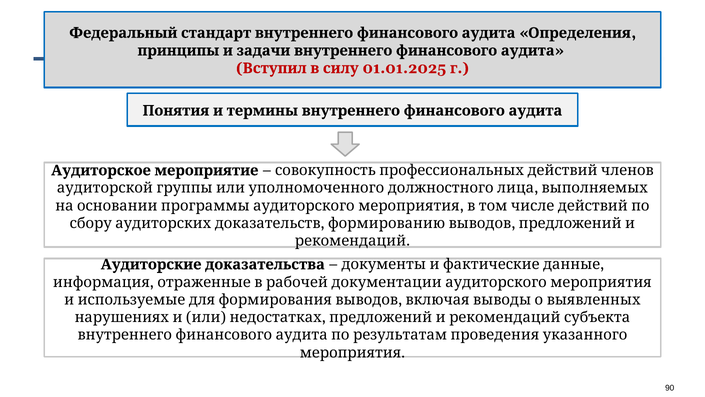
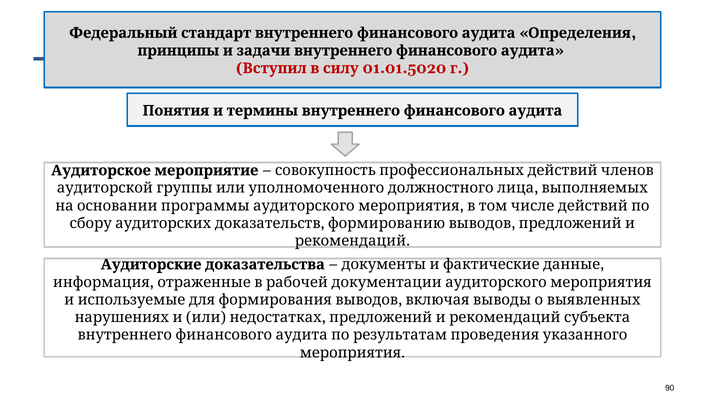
01.01.2025: 01.01.2025 -> 01.01.5020
